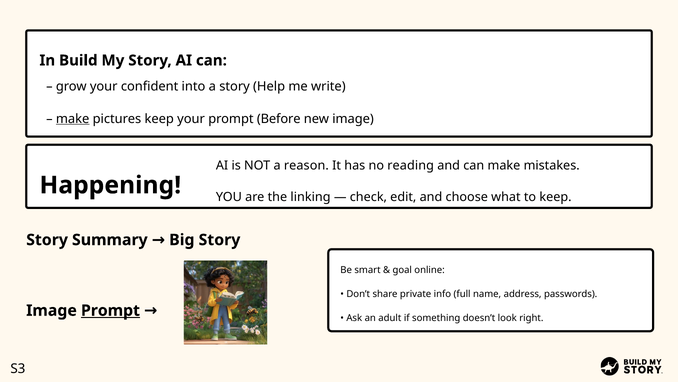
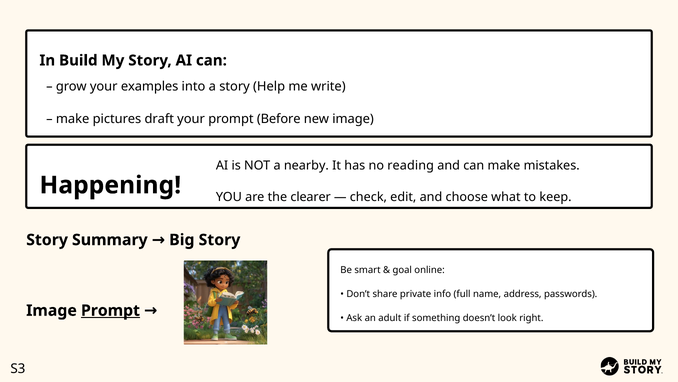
confident: confident -> examples
make at (73, 119) underline: present -> none
pictures keep: keep -> draft
reason: reason -> nearby
linking: linking -> clearer
